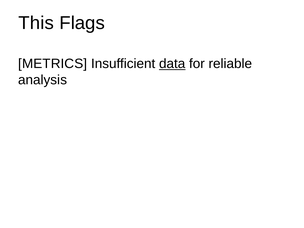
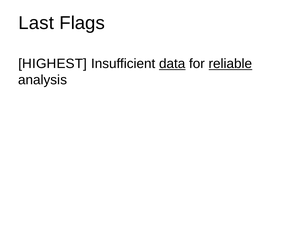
This: This -> Last
METRICS: METRICS -> HIGHEST
reliable underline: none -> present
